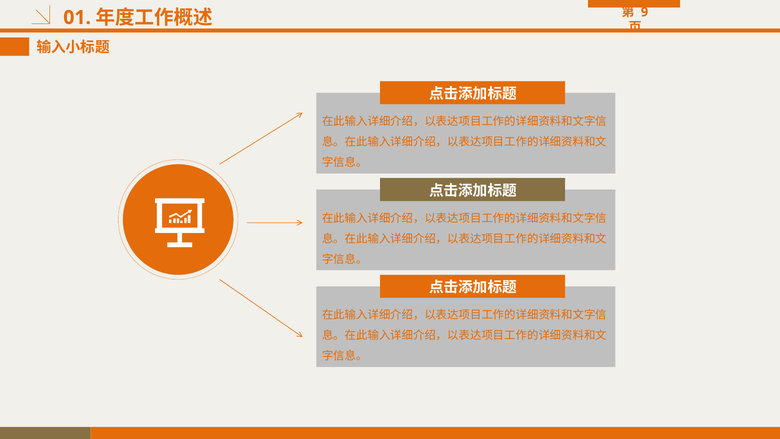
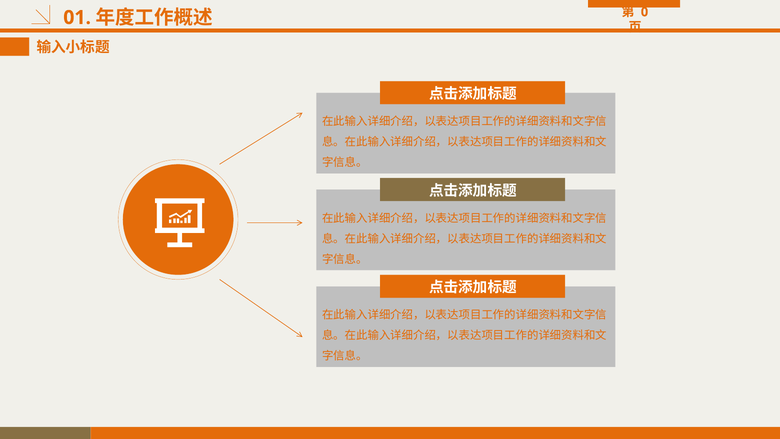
9: 9 -> 0
